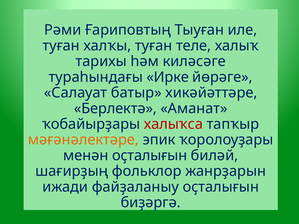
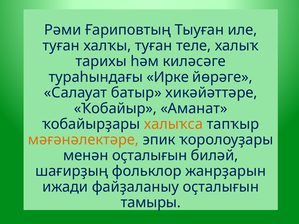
Берлектә: Берлектә -> Ҡобайыр
халыҡса colour: red -> orange
биҙәргә: биҙәргә -> тамыры
